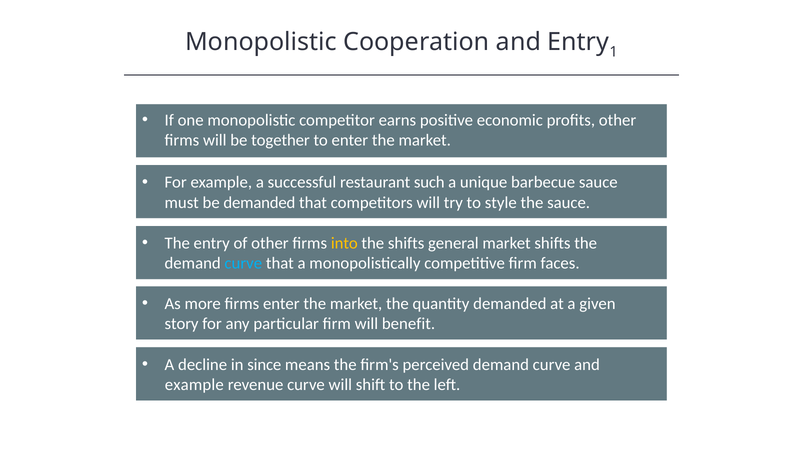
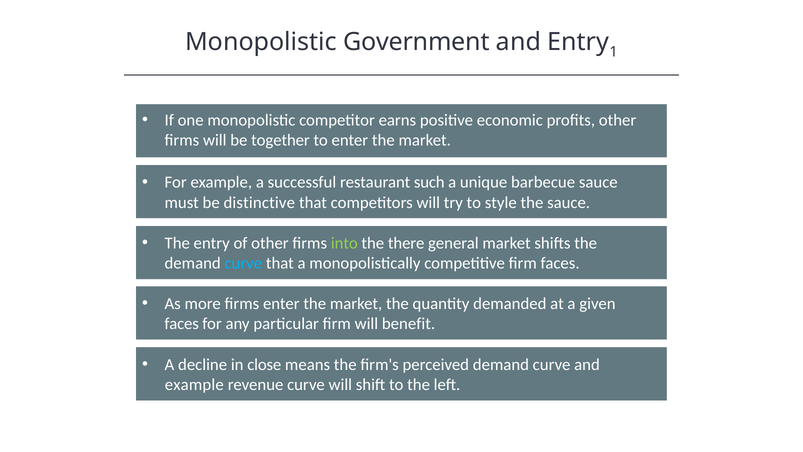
Cooperation: Cooperation -> Government
be demanded: demanded -> distinctive
into colour: yellow -> light green
the shifts: shifts -> there
story at (182, 324): story -> faces
since: since -> close
